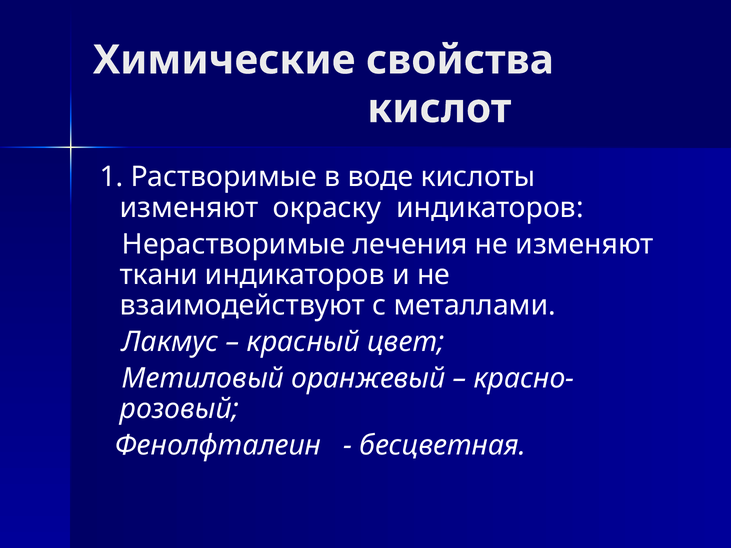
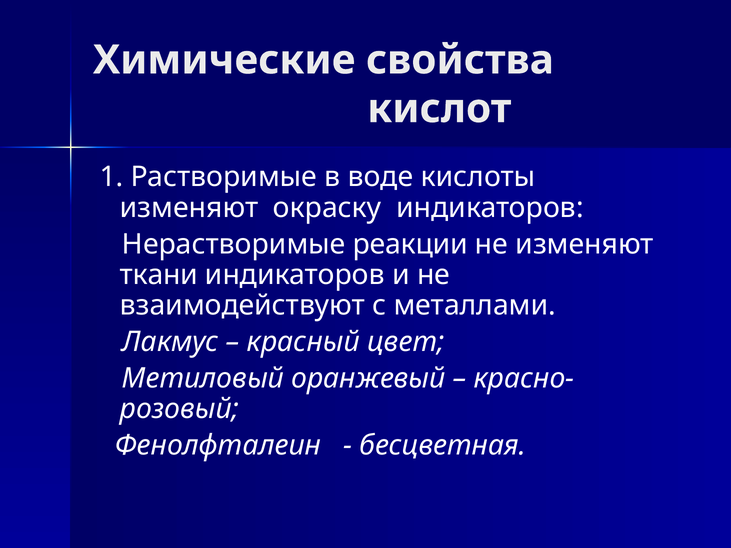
лечения: лечения -> реакции
